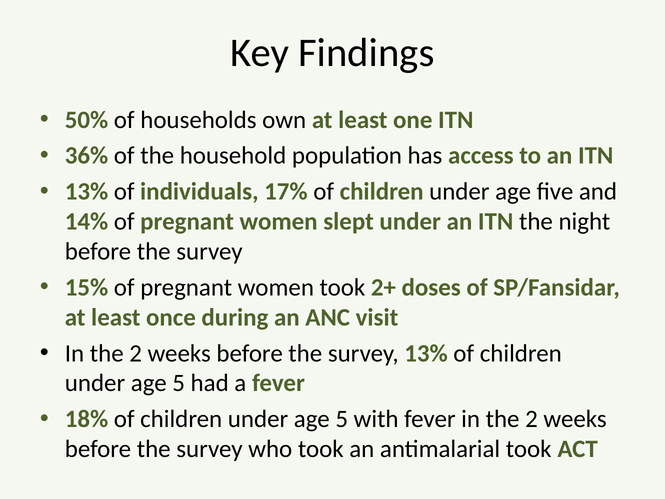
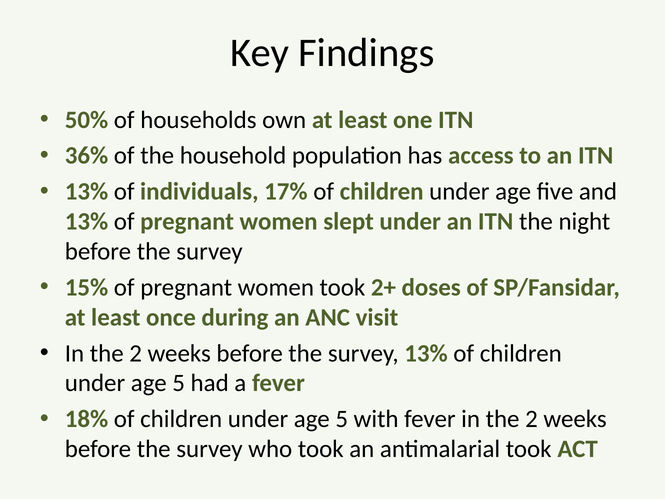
14% at (87, 221): 14% -> 13%
